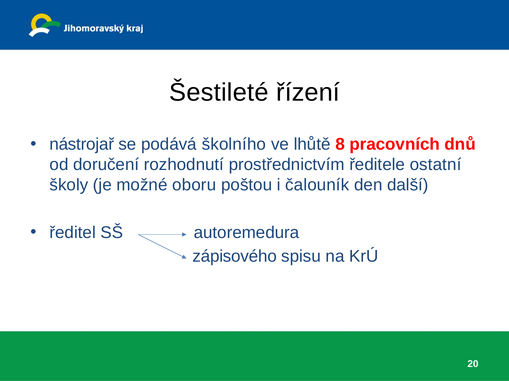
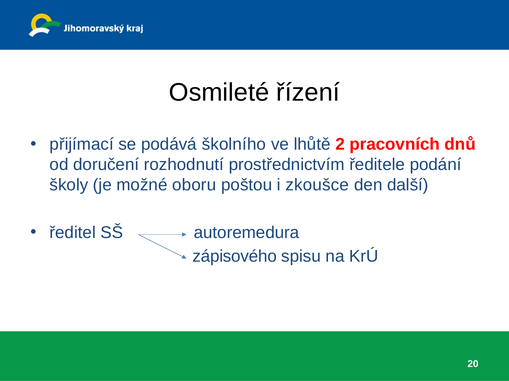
Šestileté: Šestileté -> Osmileté
nástrojař: nástrojař -> přijímací
8: 8 -> 2
ostatní: ostatní -> podání
čalouník: čalouník -> zkoušce
